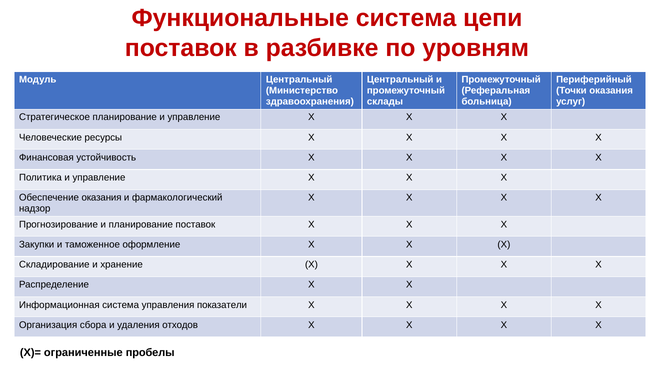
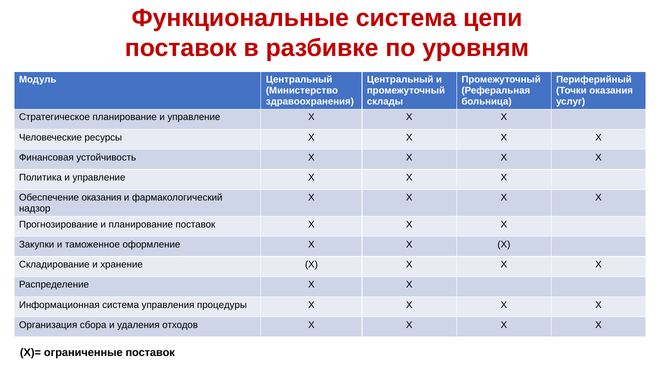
показатели: показатели -> процедуры
ограниченные пробелы: пробелы -> поставок
